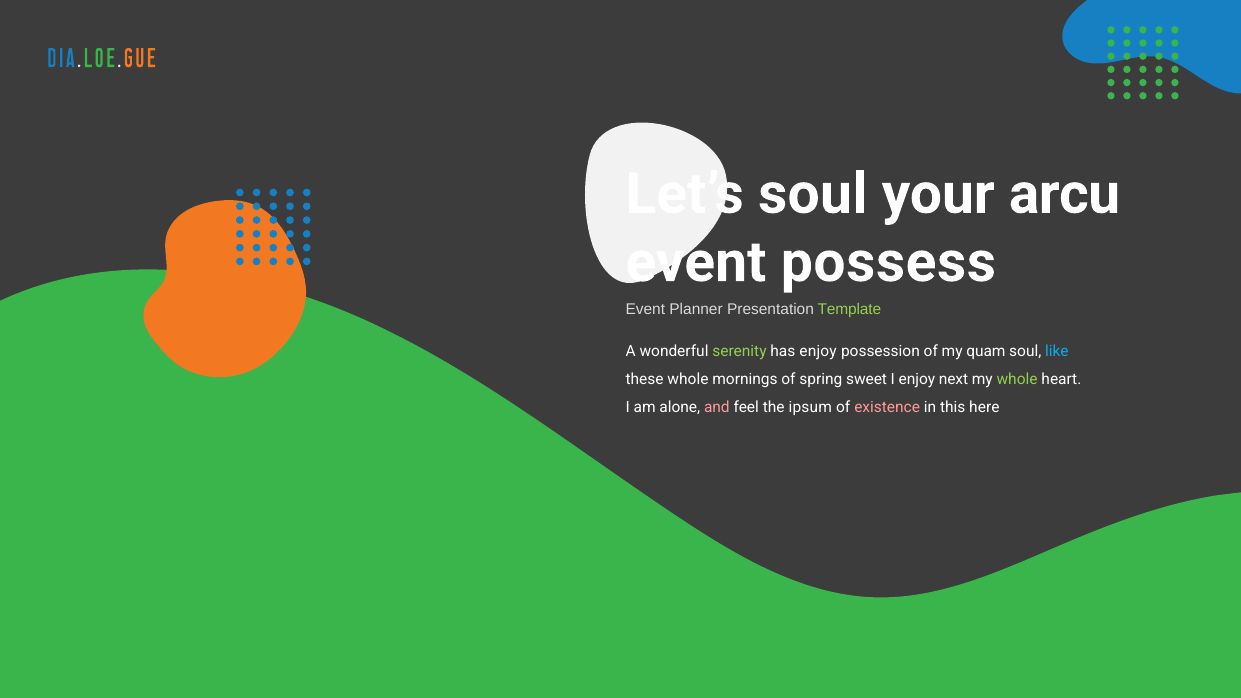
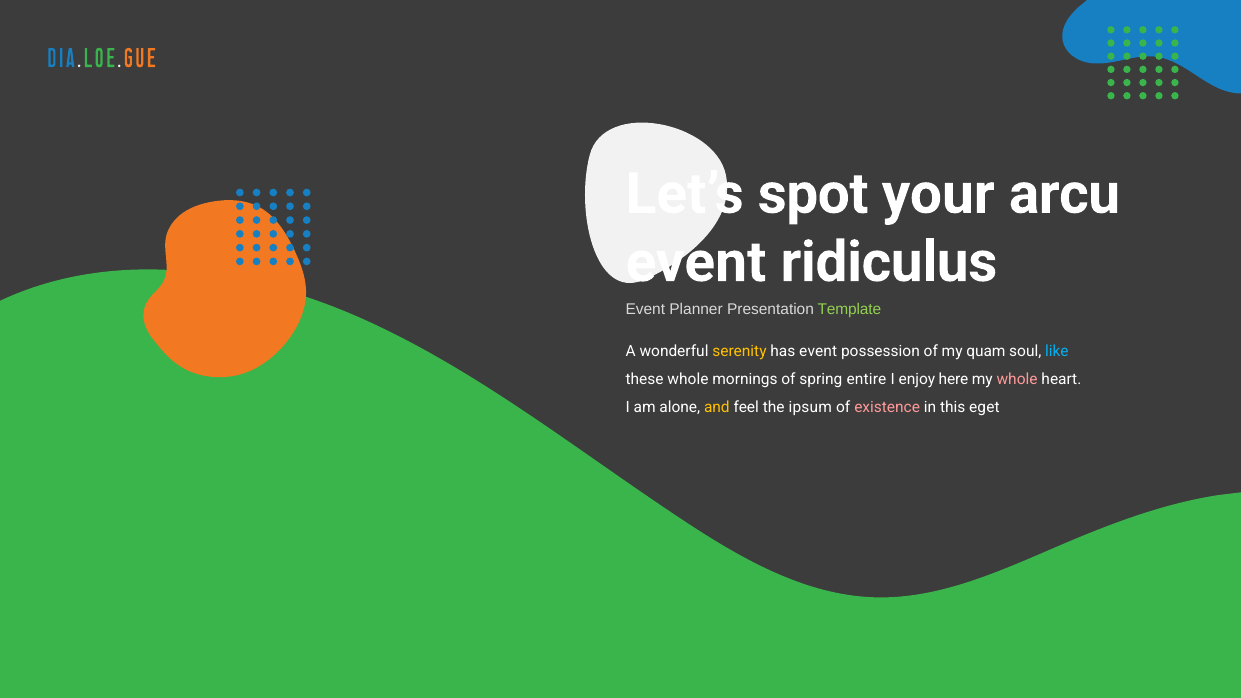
Let’s soul: soul -> spot
possess: possess -> ridiculus
serenity colour: light green -> yellow
has enjoy: enjoy -> event
sweet: sweet -> entire
next: next -> here
whole at (1017, 380) colour: light green -> pink
and colour: pink -> yellow
here: here -> eget
